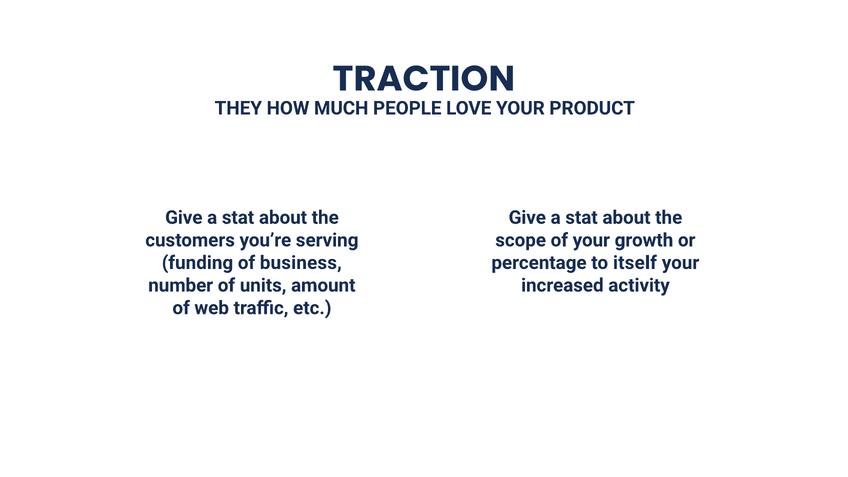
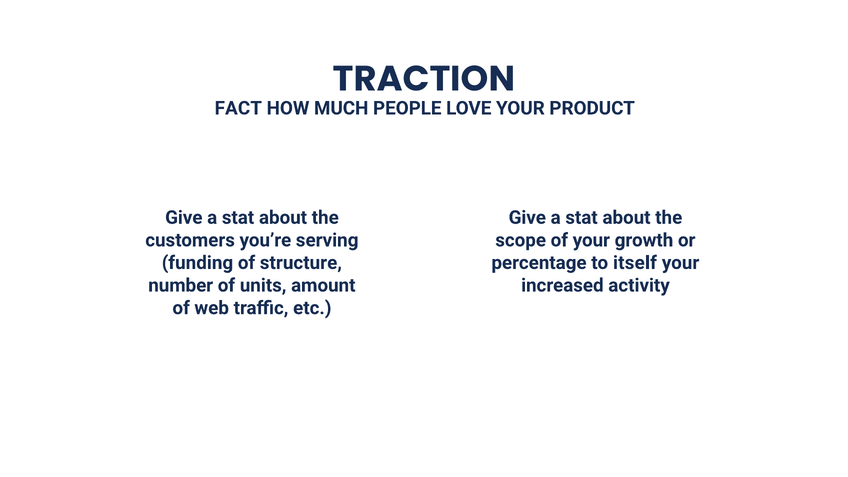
THEY: THEY -> FACT
business: business -> structure
